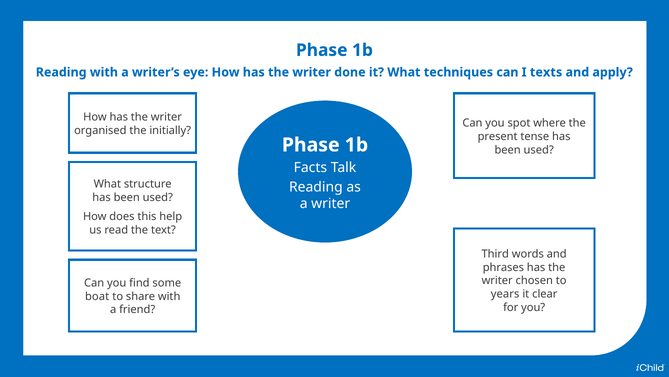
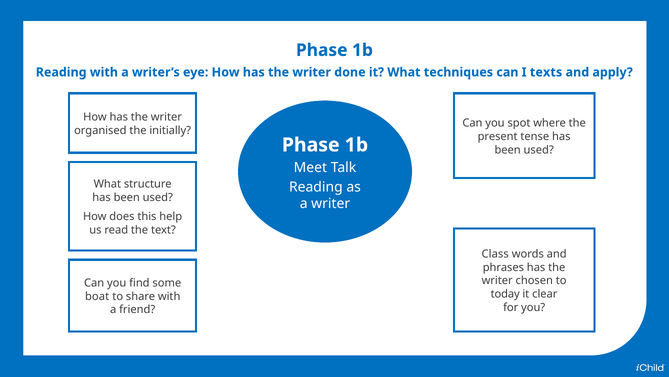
Facts: Facts -> Meet
Third: Third -> Class
years: years -> today
